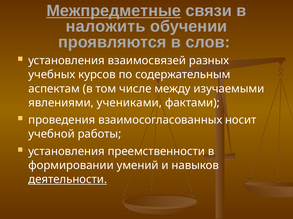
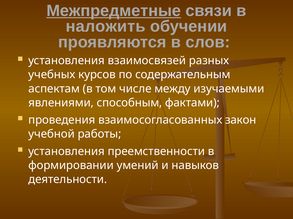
учениками: учениками -> способным
носит: носит -> закон
деятельности underline: present -> none
